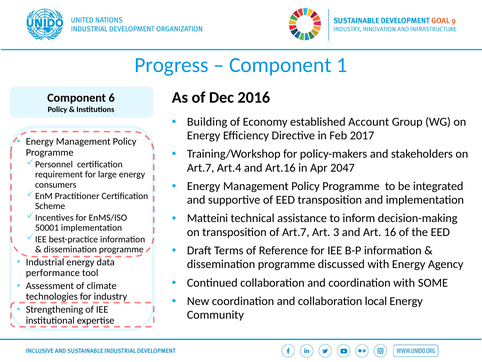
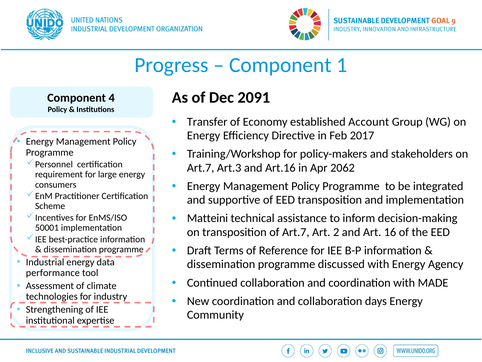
2016: 2016 -> 2091
6: 6 -> 4
Building: Building -> Transfer
Art.4: Art.4 -> Art.3
2047: 2047 -> 2062
3: 3 -> 2
SOME: SOME -> MADE
local: local -> days
